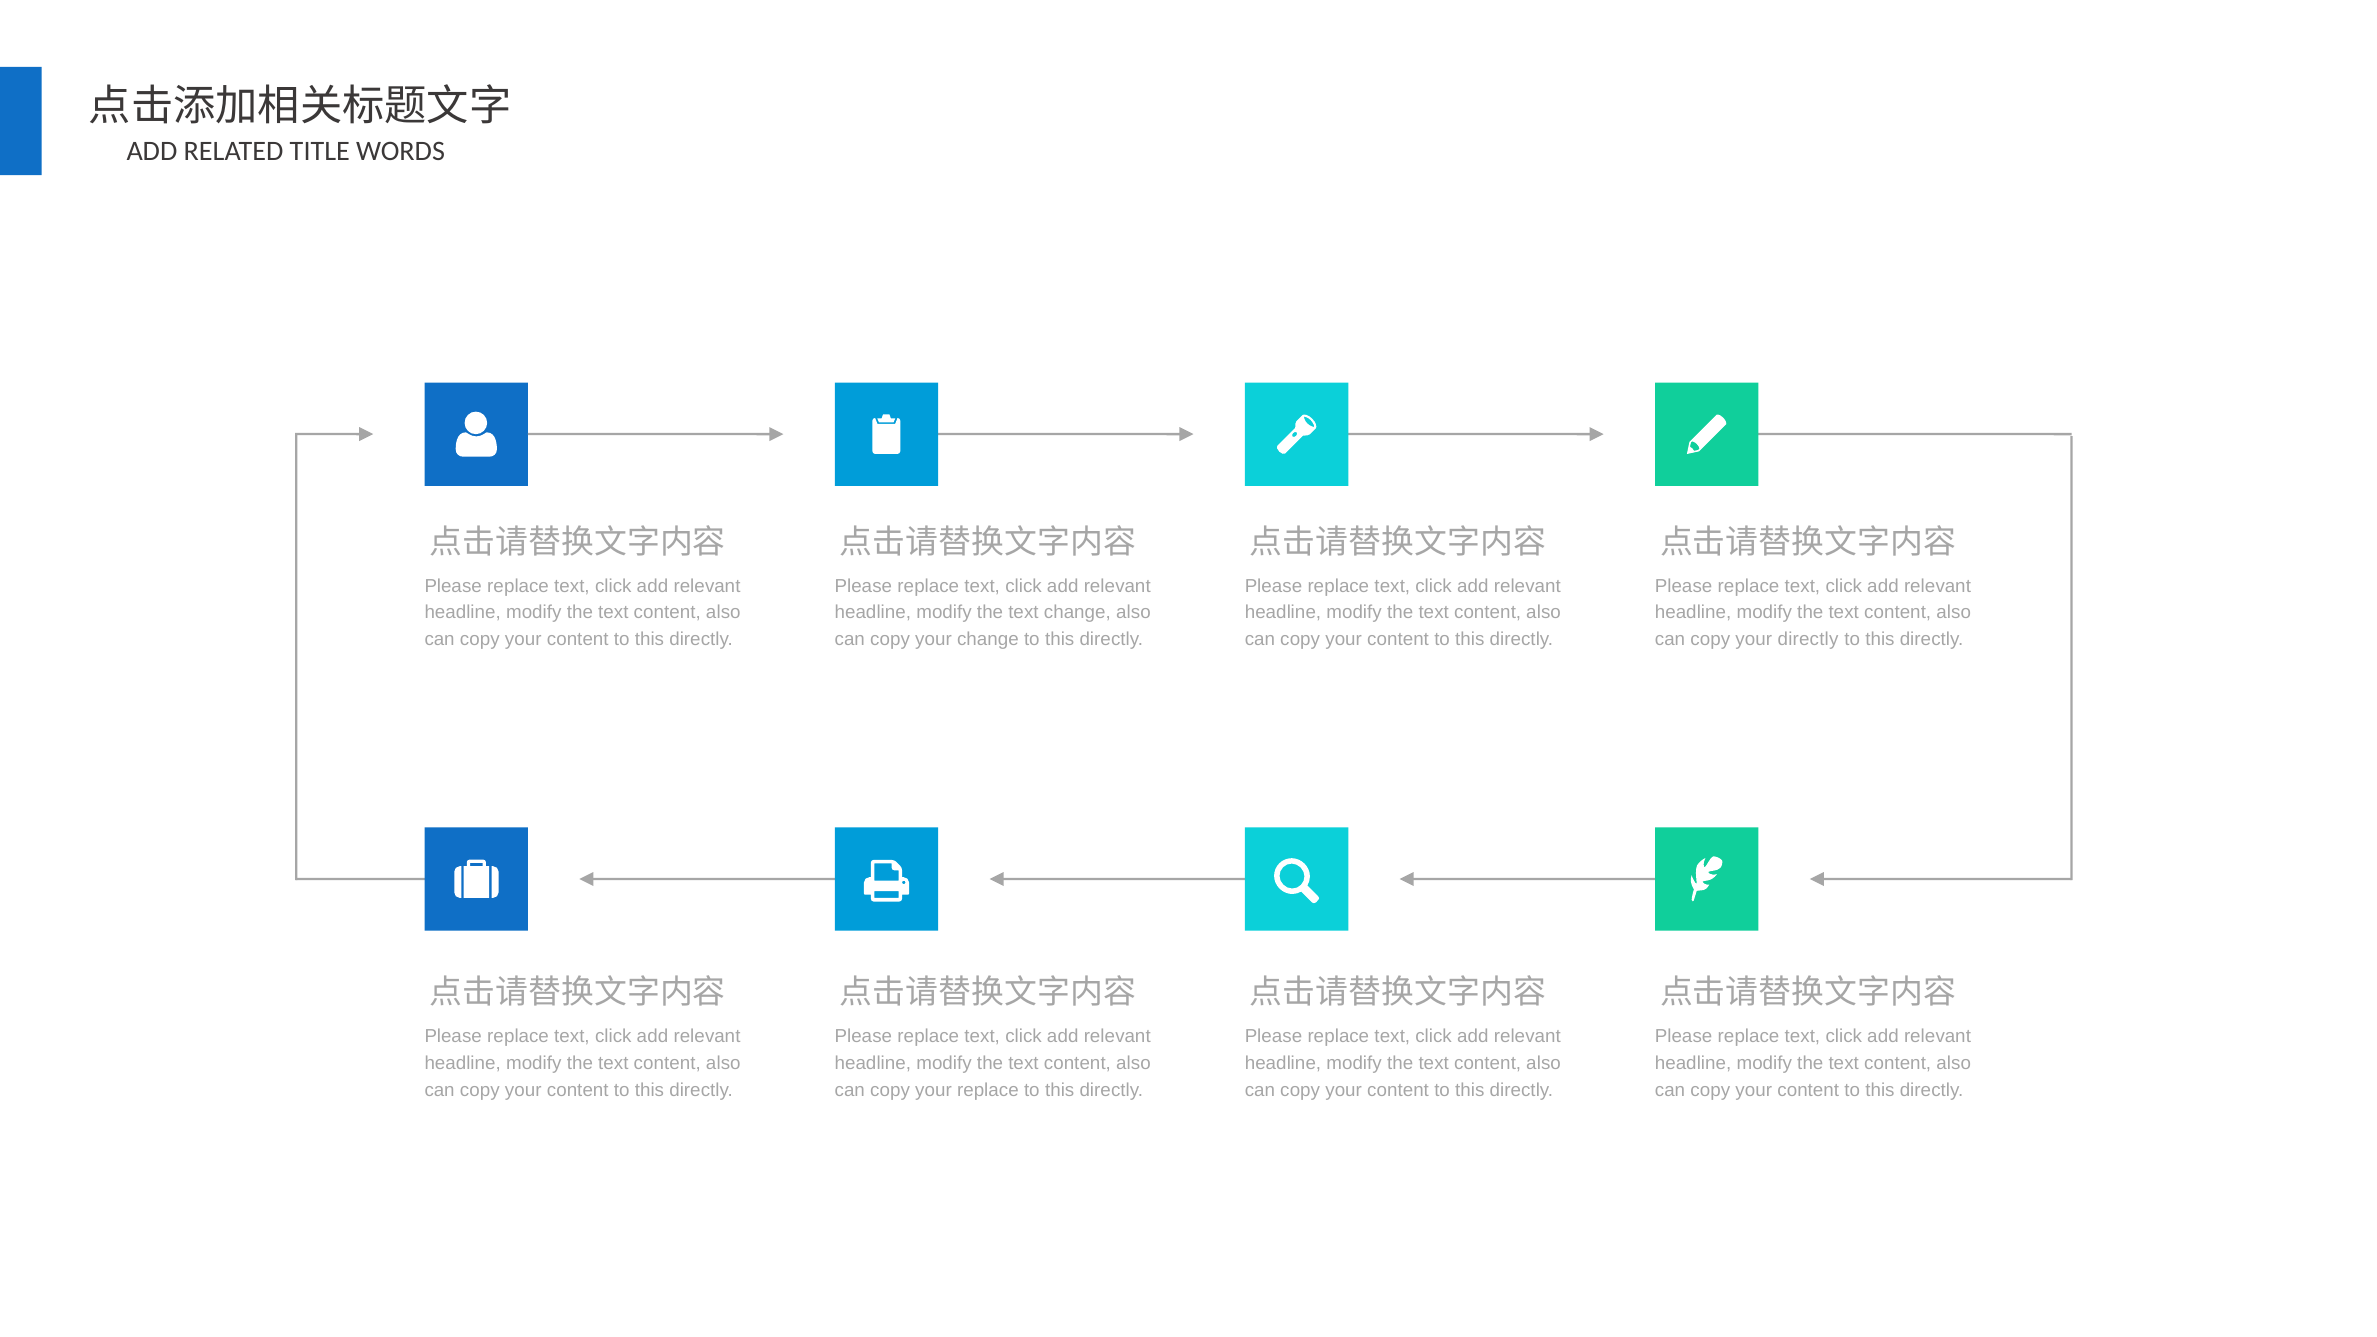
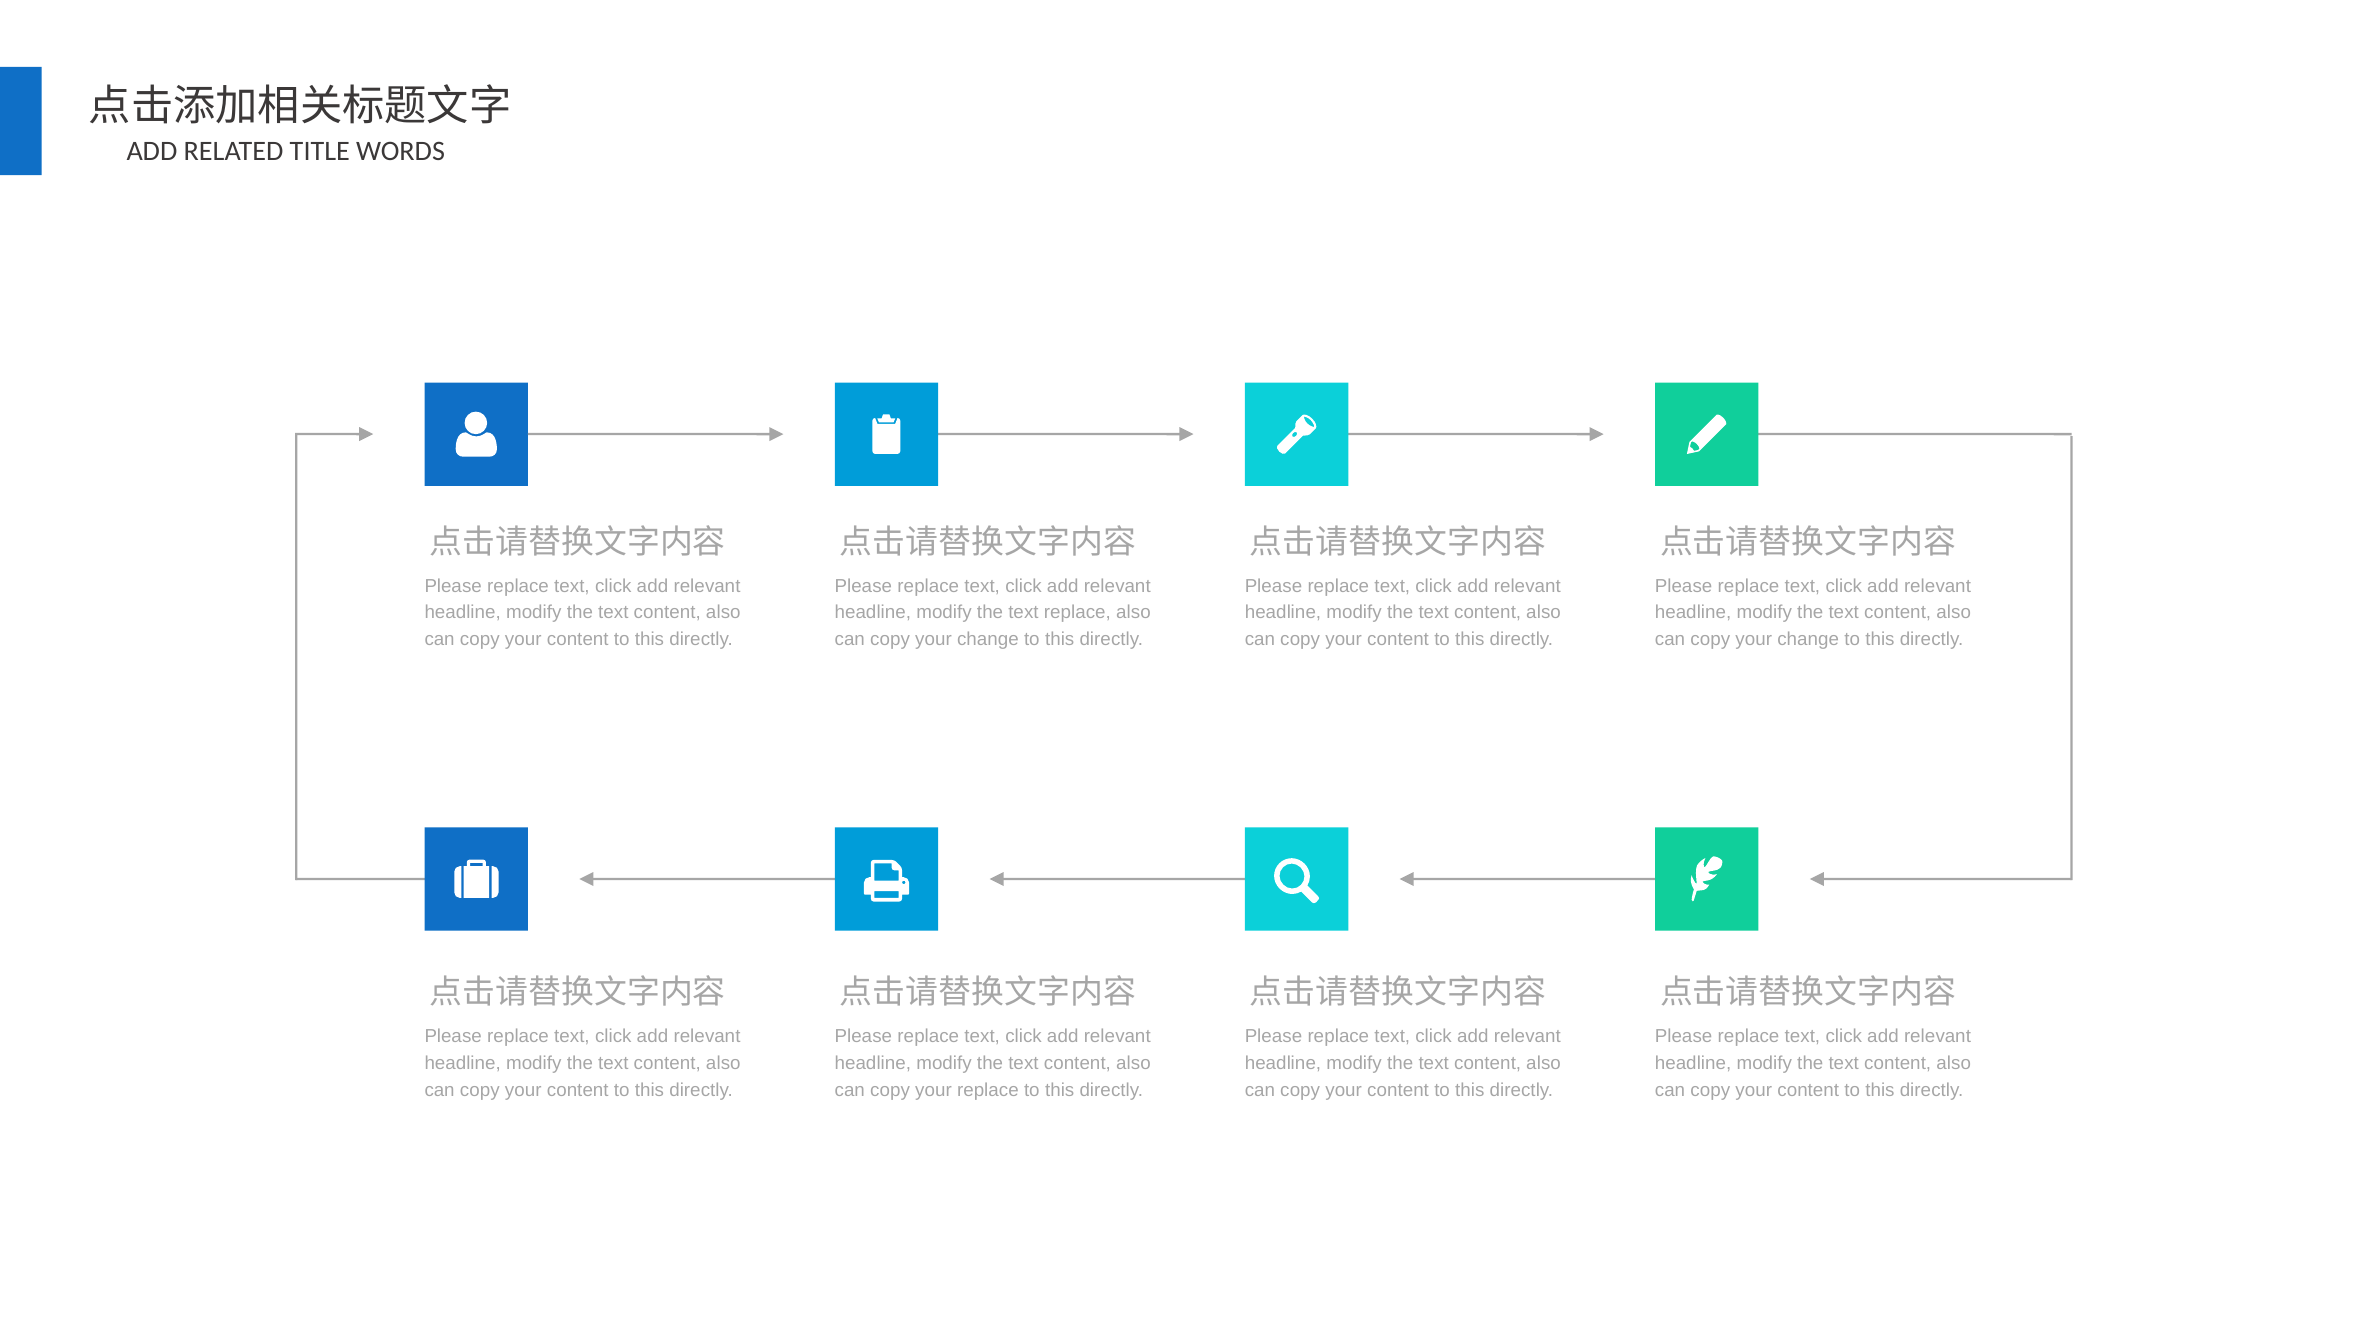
text change: change -> replace
directly at (1808, 640): directly -> change
